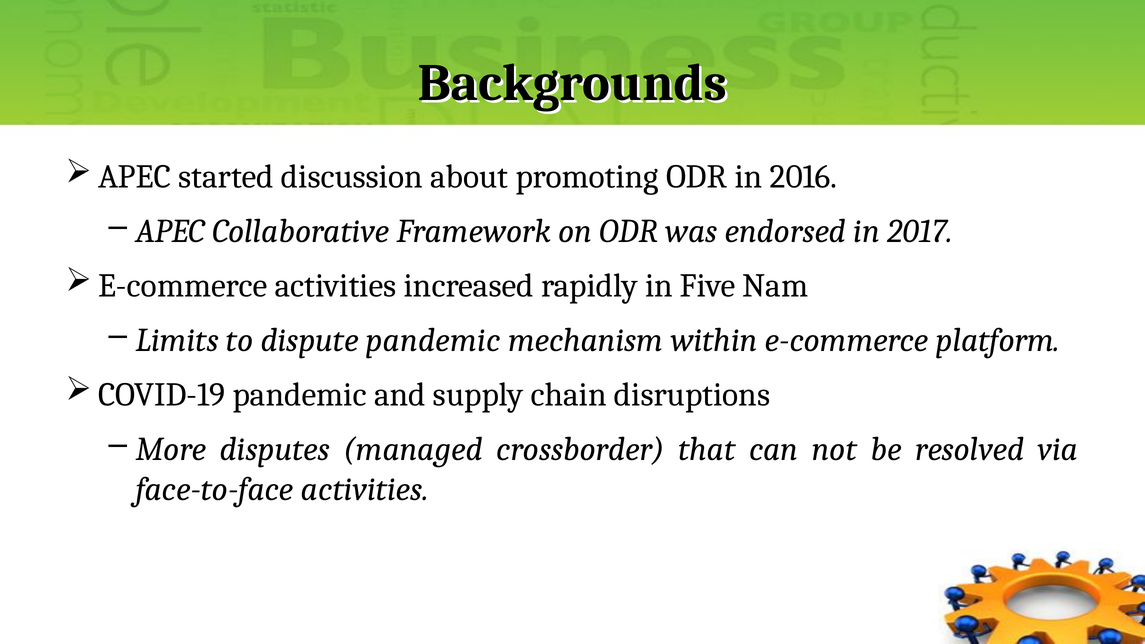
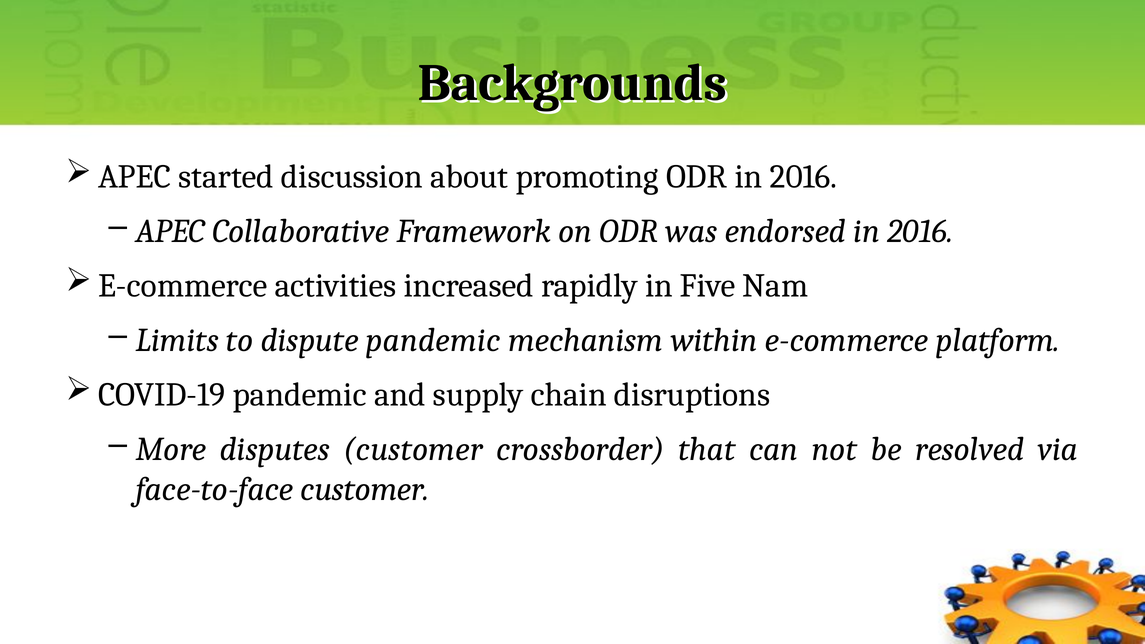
endorsed in 2017: 2017 -> 2016
disputes managed: managed -> customer
face-to-face activities: activities -> customer
